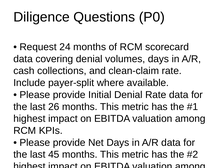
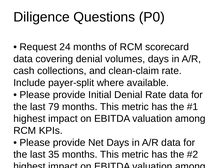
26: 26 -> 79
45: 45 -> 35
